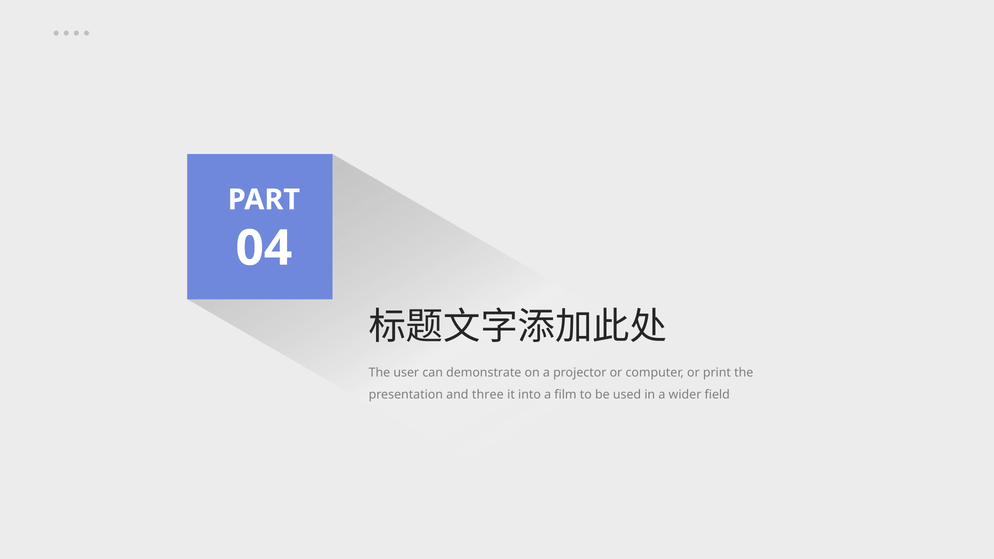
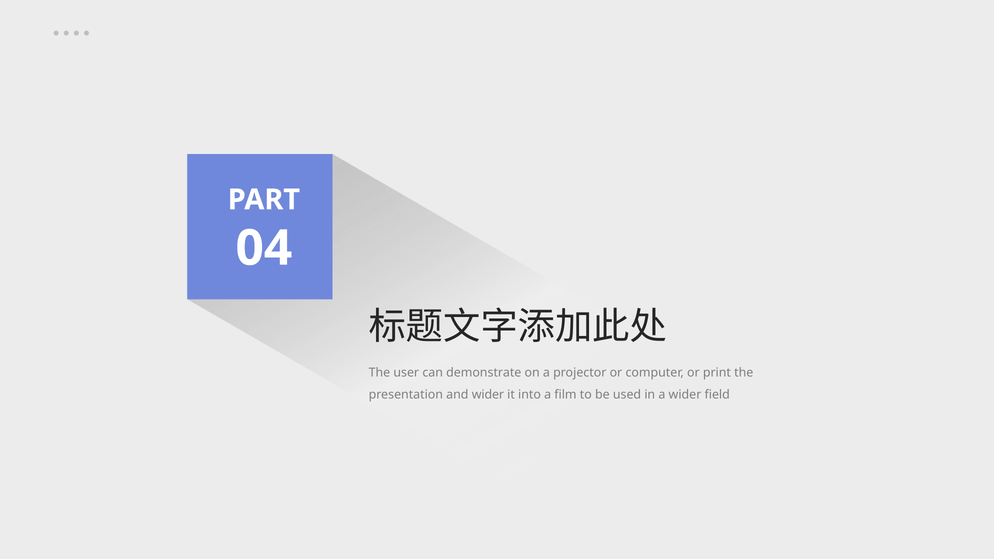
and three: three -> wider
